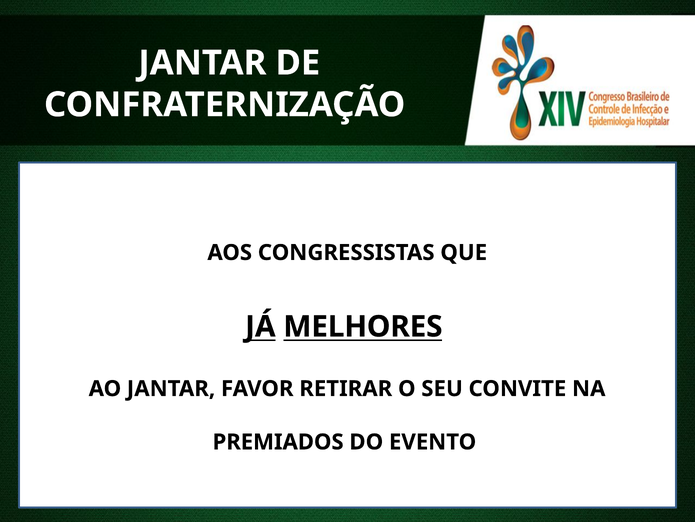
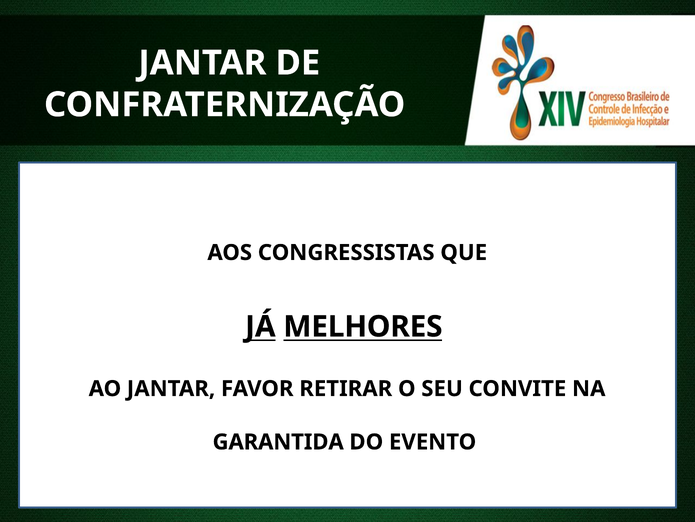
PREMIADOS: PREMIADOS -> GARANTIDA
